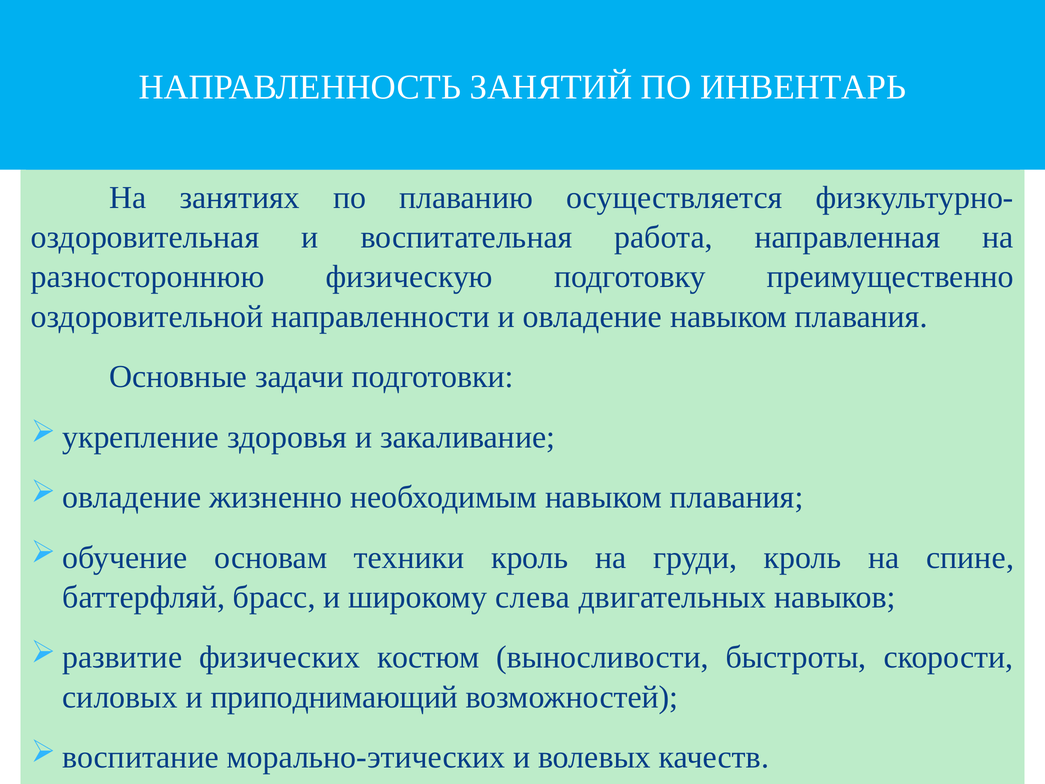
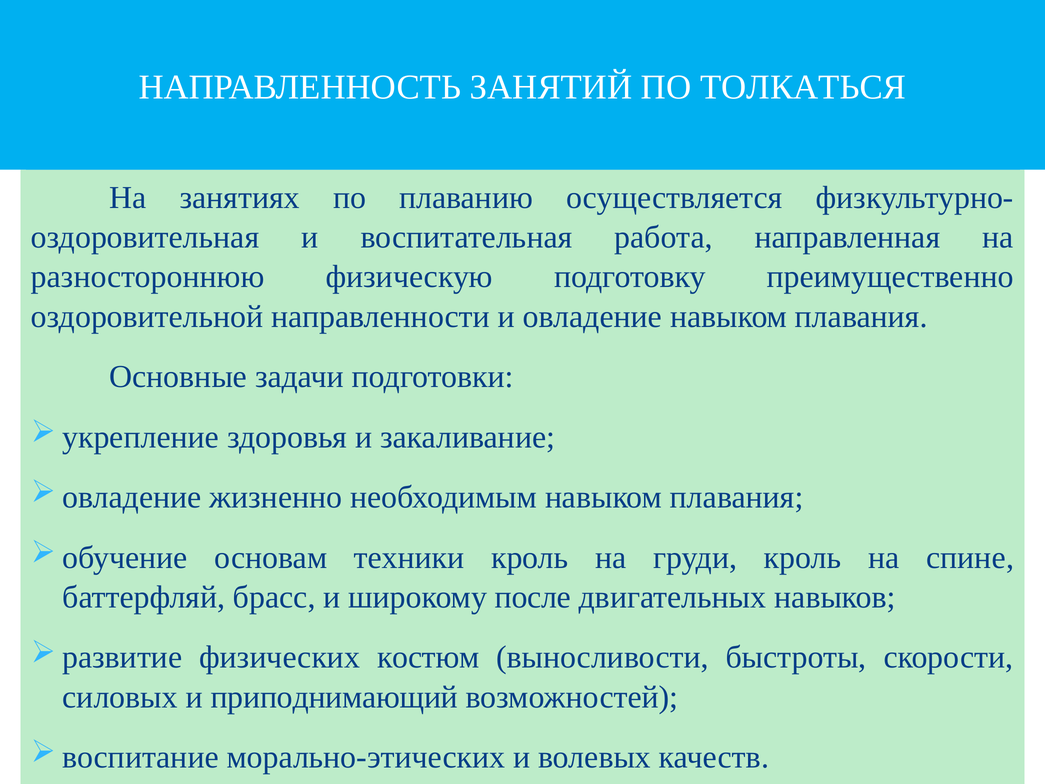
ИНВЕНТАРЬ: ИНВЕНТАРЬ -> ТОЛКАТЬСЯ
слева: слева -> после
